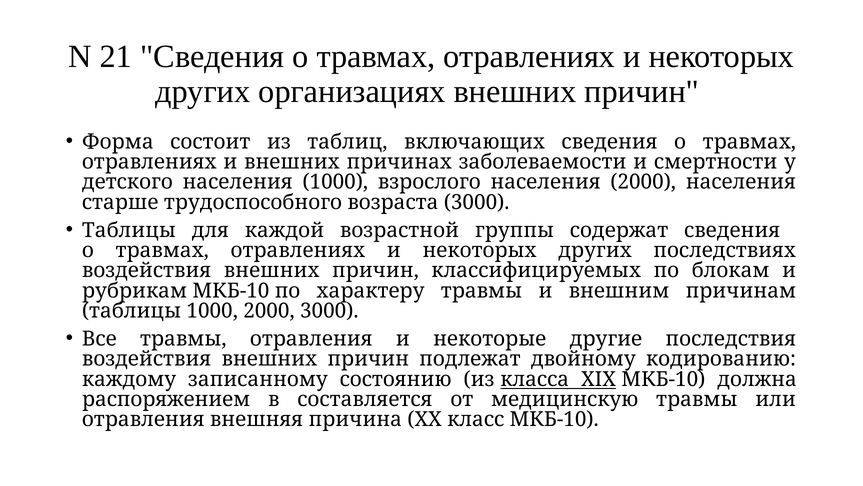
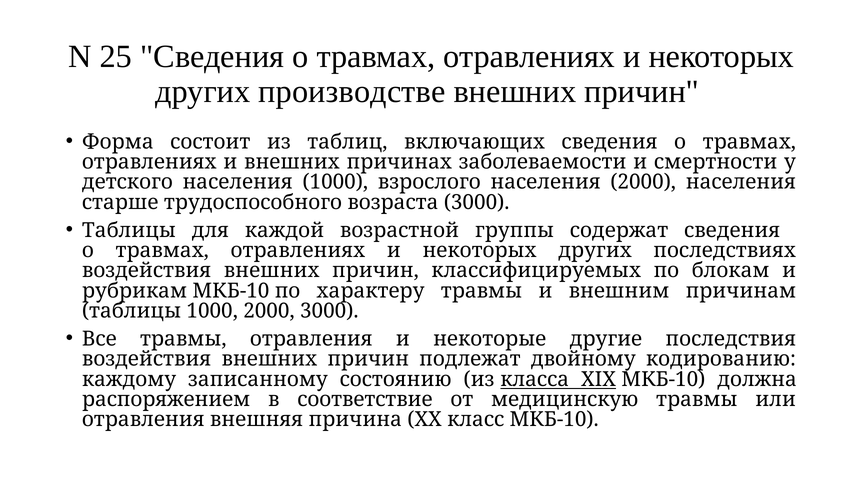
21: 21 -> 25
организациях: организациях -> производстве
составляется: составляется -> соответствие
